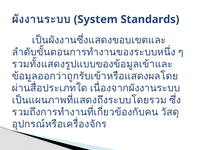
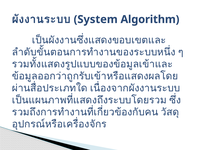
Standards: Standards -> Algorithm
